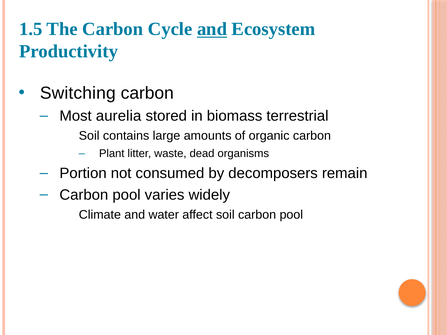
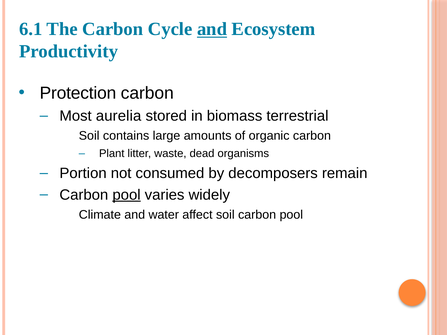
1.5: 1.5 -> 6.1
Switching: Switching -> Protection
pool at (127, 195) underline: none -> present
